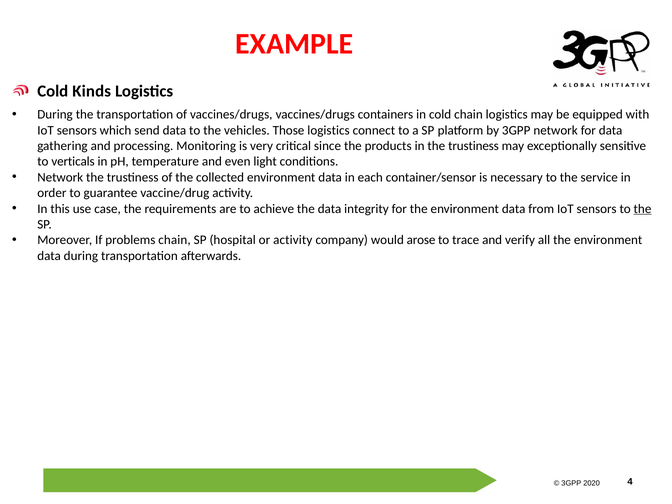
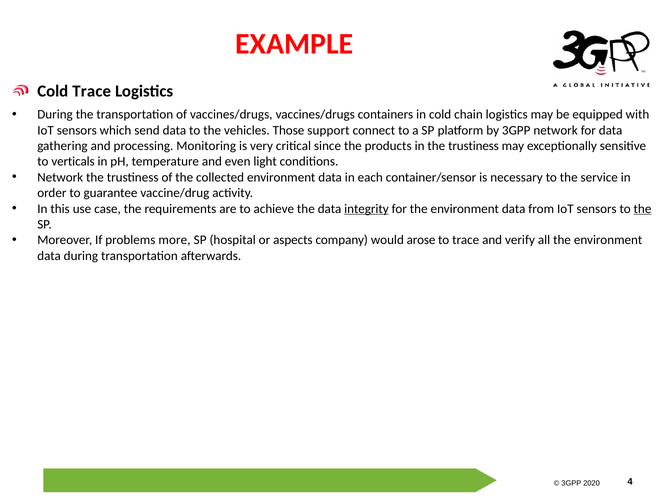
Cold Kinds: Kinds -> Trace
Those logistics: logistics -> support
integrity underline: none -> present
problems chain: chain -> more
or activity: activity -> aspects
